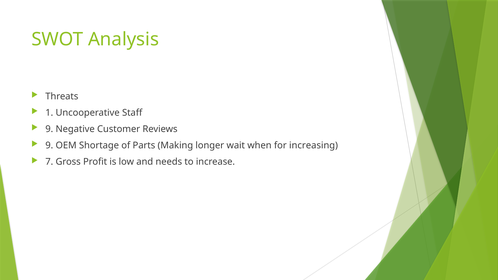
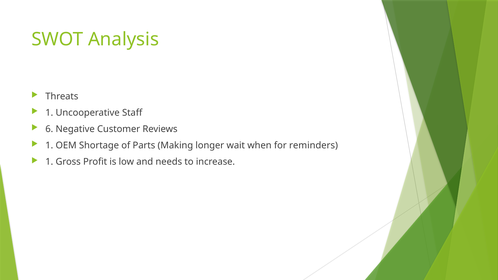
9 at (49, 129): 9 -> 6
9 at (49, 146): 9 -> 1
increasing: increasing -> reminders
7 at (49, 162): 7 -> 1
